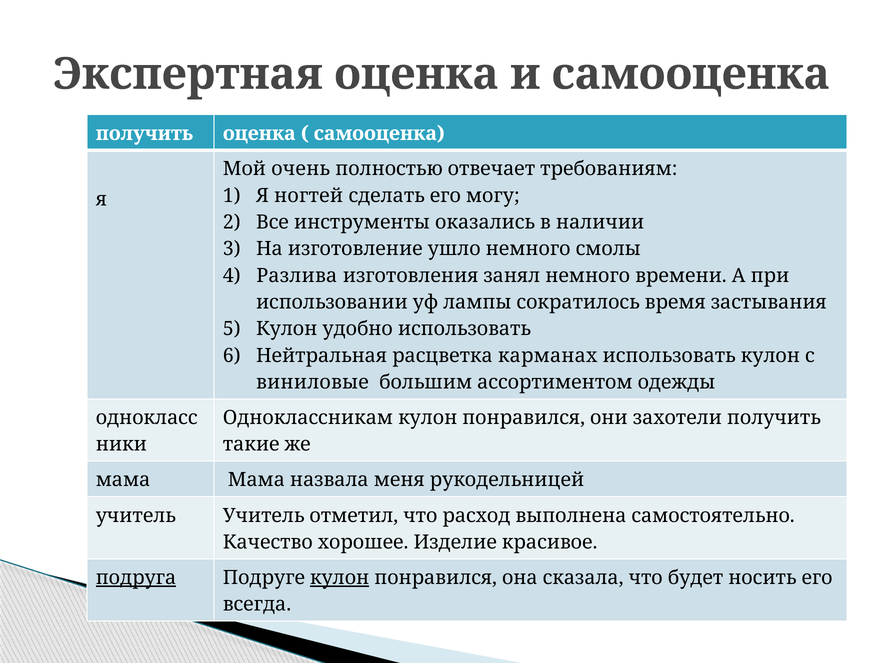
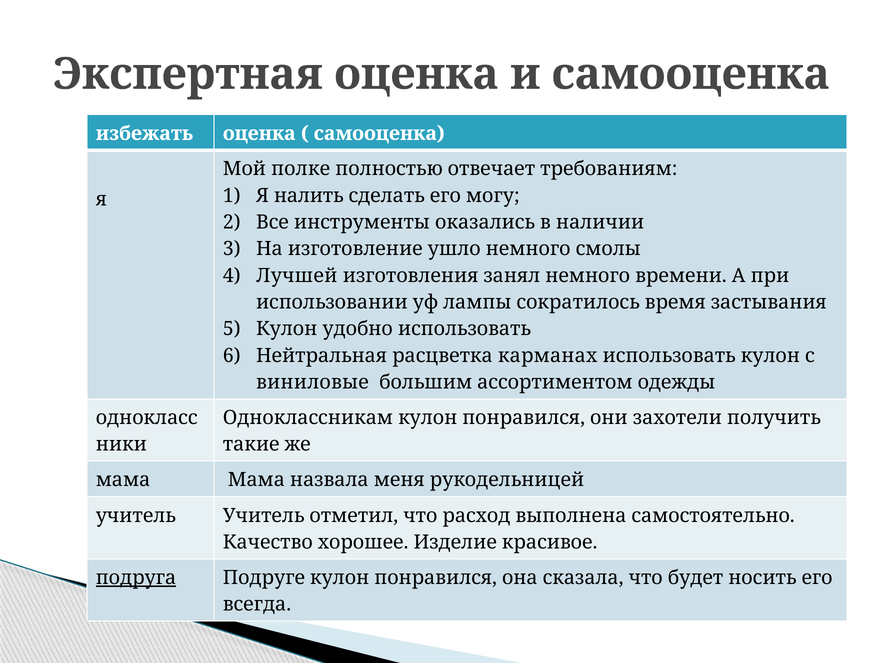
получить at (144, 133): получить -> избежать
очень: очень -> полке
ногтей: ногтей -> налить
Разлива: Разлива -> Лучшей
кулон at (340, 578) underline: present -> none
